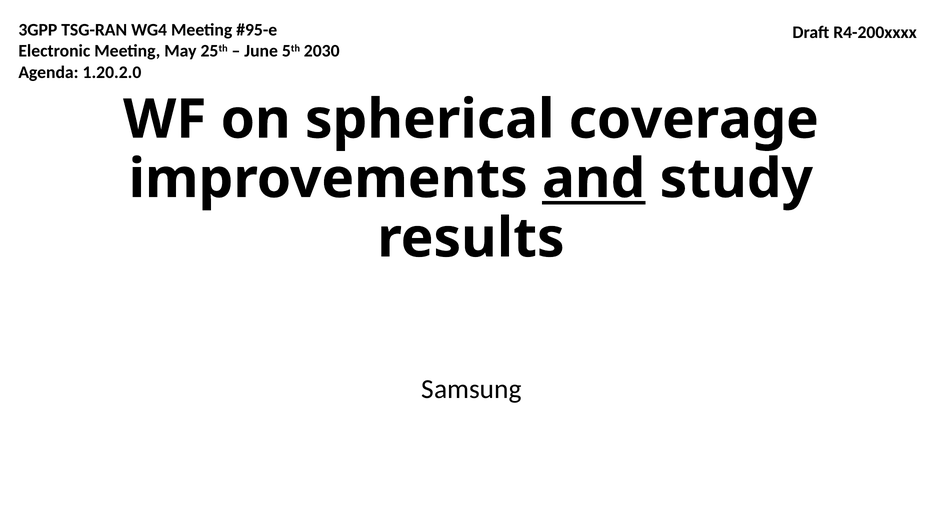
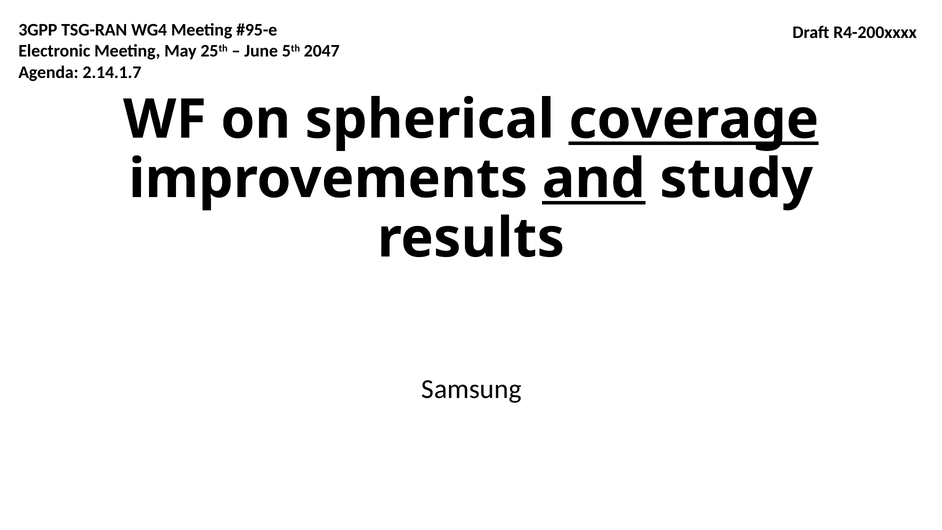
2030: 2030 -> 2047
1.20.2.0: 1.20.2.0 -> 2.14.1.7
coverage underline: none -> present
